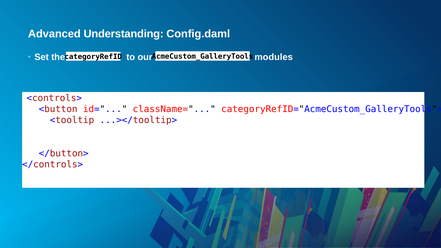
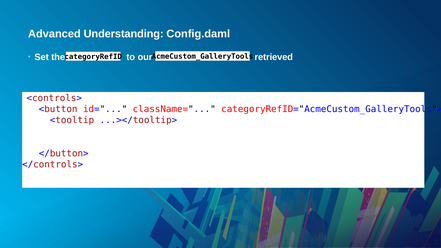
modules: modules -> retrieved
